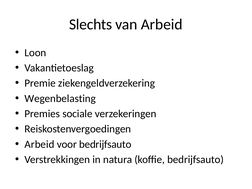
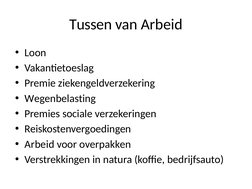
Slechts: Slechts -> Tussen
voor bedrijfsauto: bedrijfsauto -> overpakken
